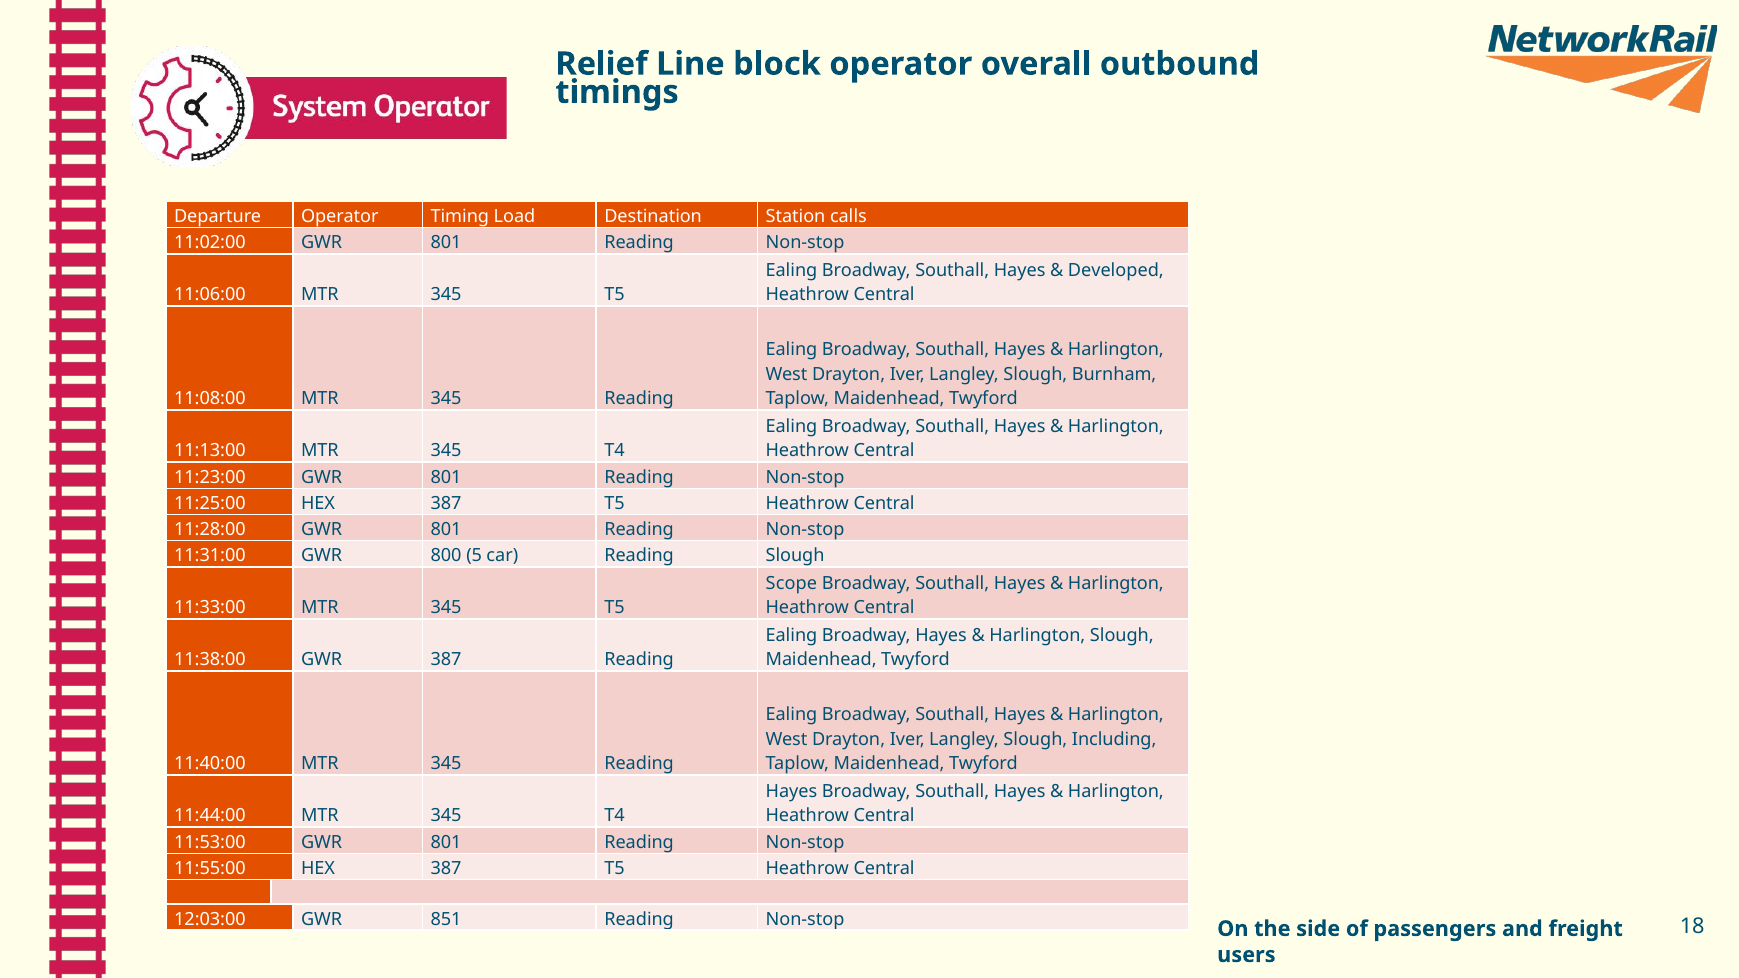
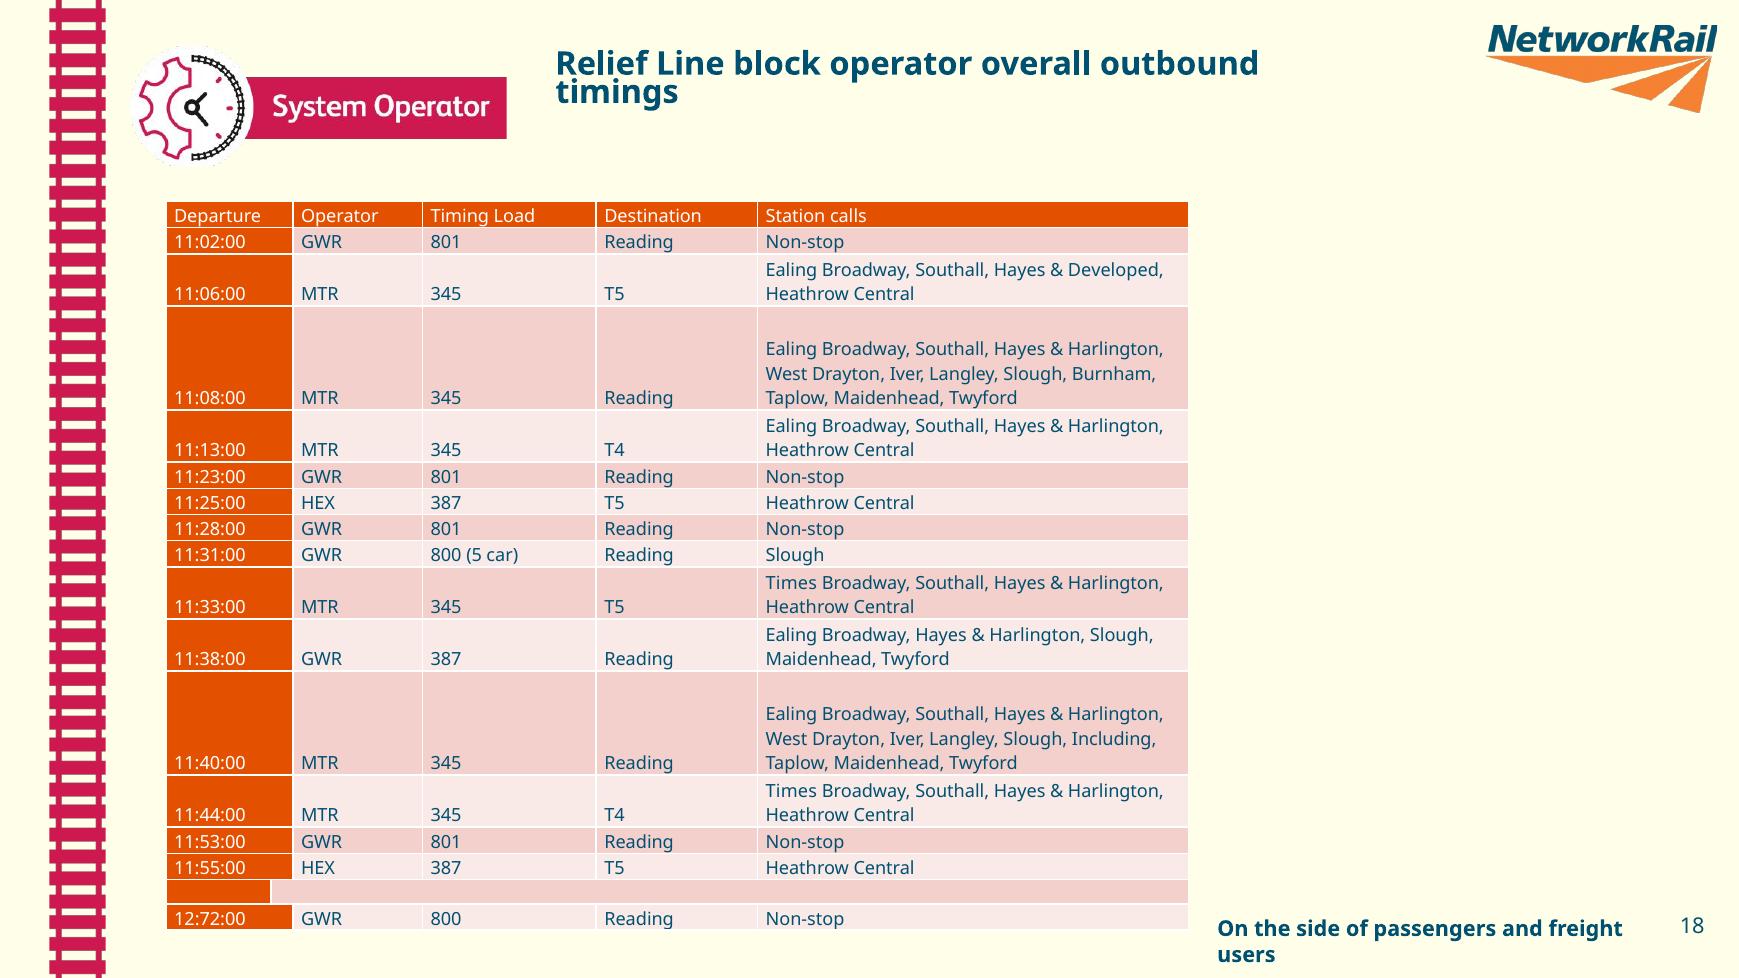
Scope at (791, 583): Scope -> Times
Hayes at (791, 792): Hayes -> Times
12:03:00: 12:03:00 -> 12:72:00
851 at (446, 919): 851 -> 800
